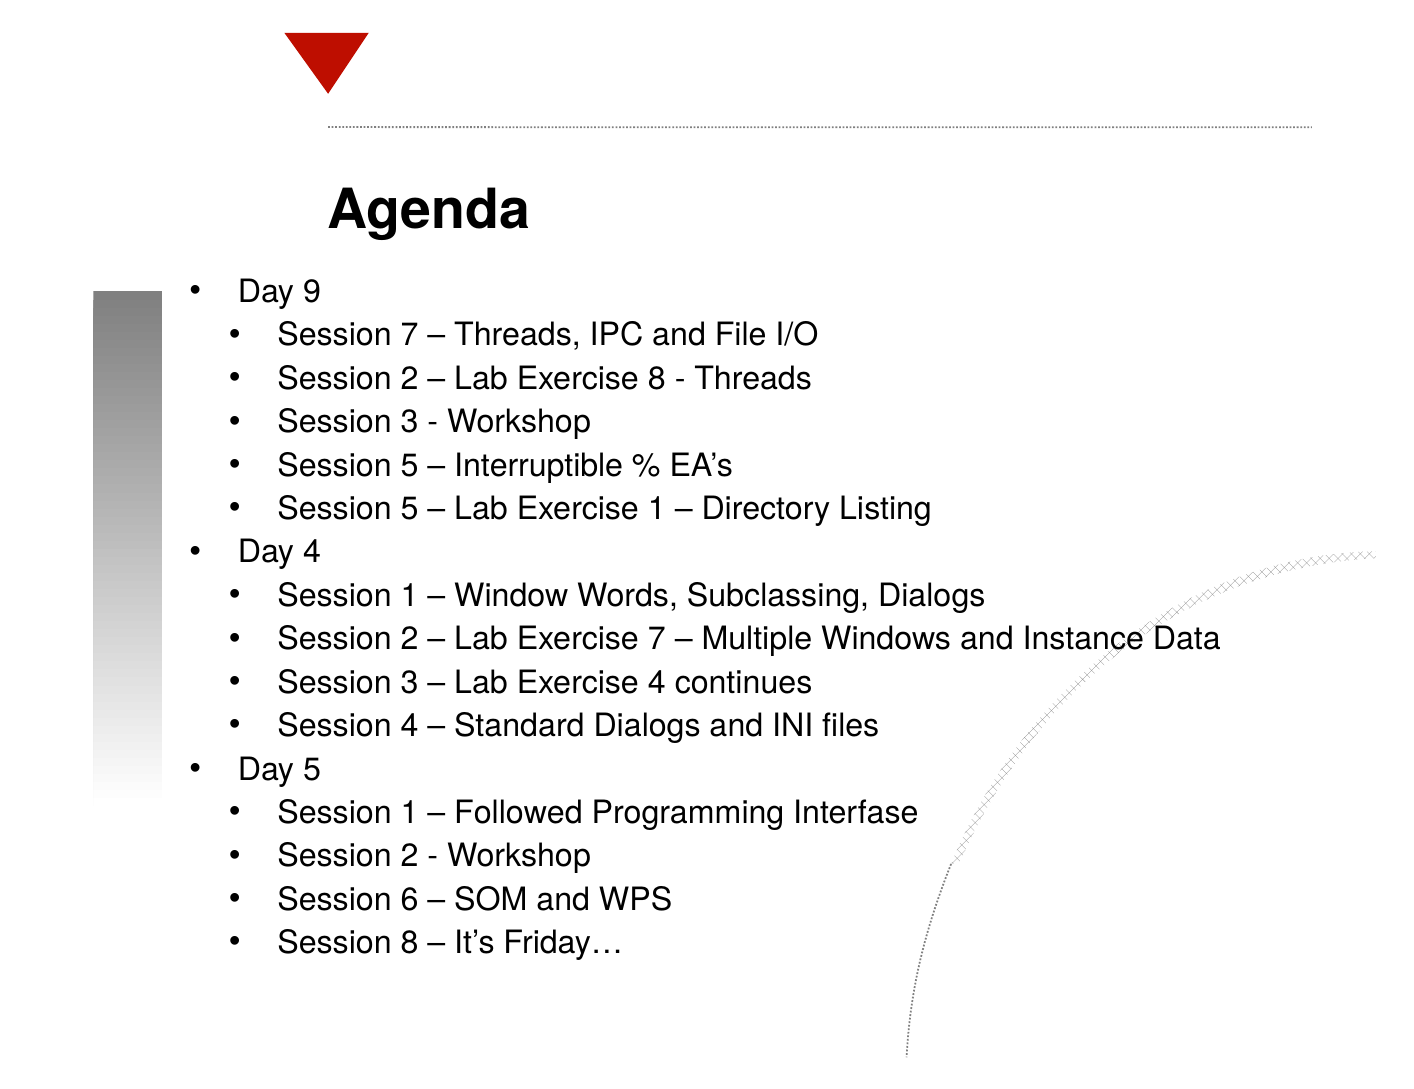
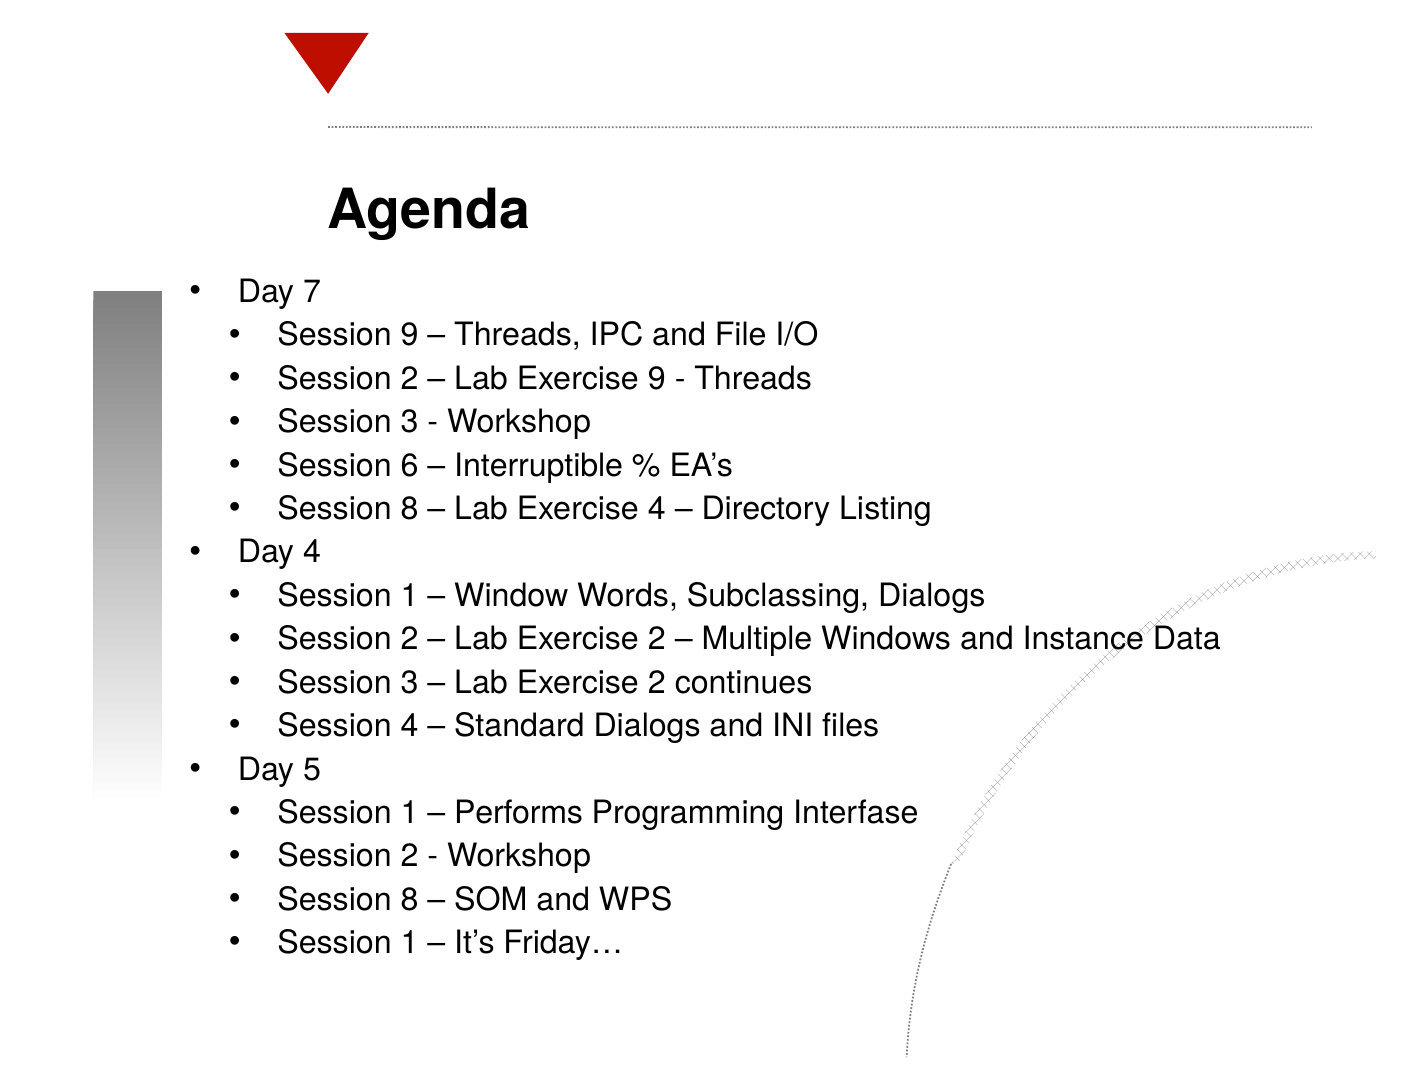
9: 9 -> 7
Session 7: 7 -> 9
Exercise 8: 8 -> 9
5 at (410, 466): 5 -> 6
5 at (410, 509): 5 -> 8
Exercise 1: 1 -> 4
7 at (657, 640): 7 -> 2
4 at (657, 683): 4 -> 2
Followed: Followed -> Performs
6 at (410, 900): 6 -> 8
8 at (410, 944): 8 -> 1
